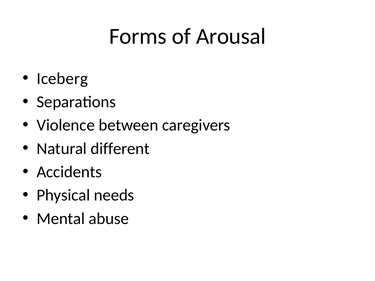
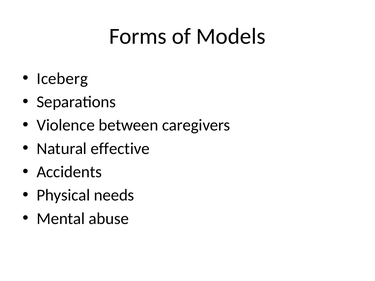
Arousal: Arousal -> Models
different: different -> effective
